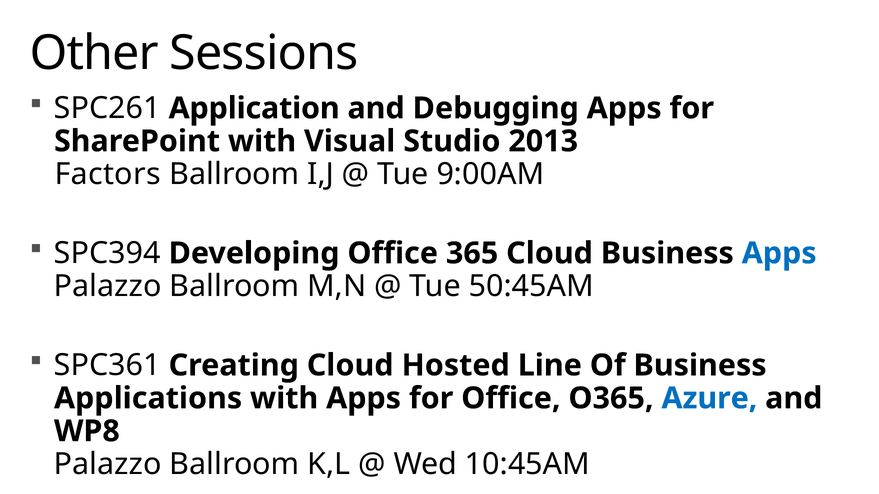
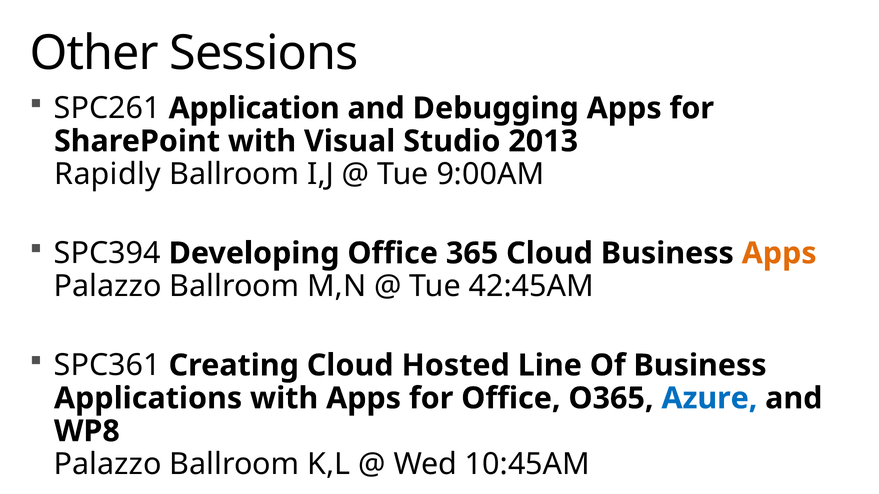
Factors: Factors -> Rapidly
Apps at (779, 253) colour: blue -> orange
50:45AM: 50:45AM -> 42:45AM
